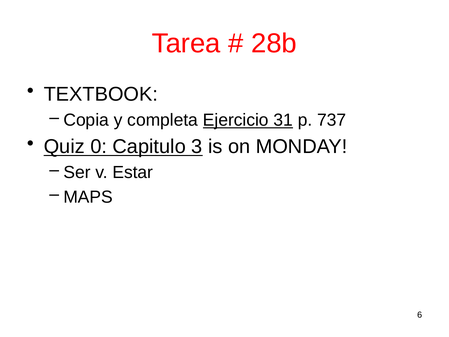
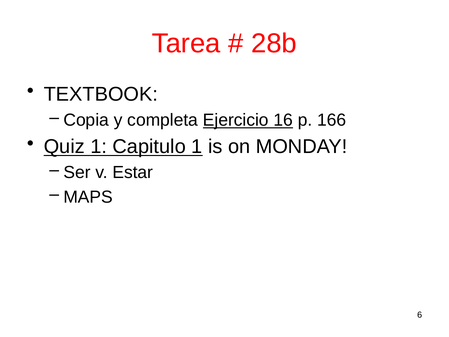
31: 31 -> 16
737: 737 -> 166
Quiz 0: 0 -> 1
Capitulo 3: 3 -> 1
